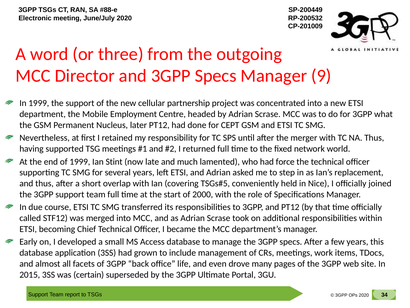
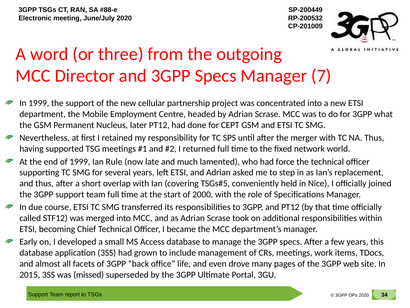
9: 9 -> 7
Stint: Stint -> Rule
certain: certain -> missed
